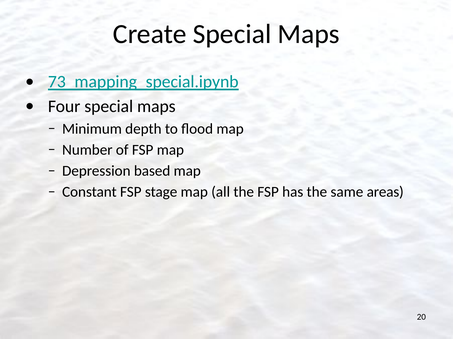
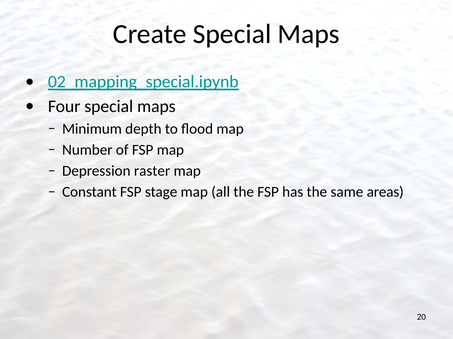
73_mapping_special.ipynb: 73_mapping_special.ipynb -> 02_mapping_special.ipynb
based: based -> raster
